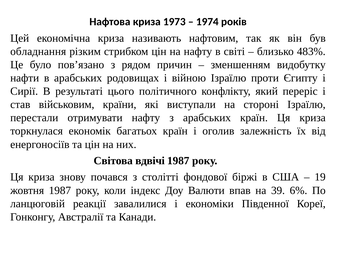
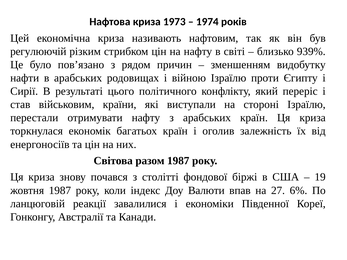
обладнання: обладнання -> регулюючій
483%: 483% -> 939%
вдвічі: вдвічі -> разом
39: 39 -> 27
